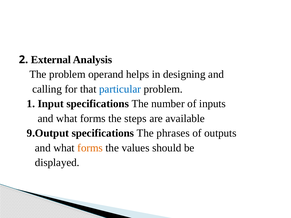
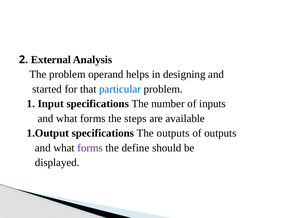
calling: calling -> started
9.Output: 9.Output -> 1.Output
The phrases: phrases -> outputs
forms at (90, 148) colour: orange -> purple
values: values -> define
